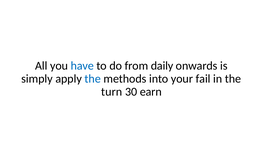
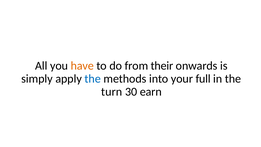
have colour: blue -> orange
daily: daily -> their
fail: fail -> full
